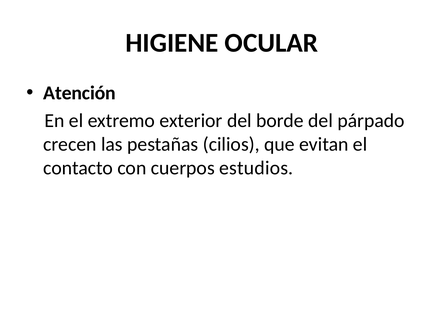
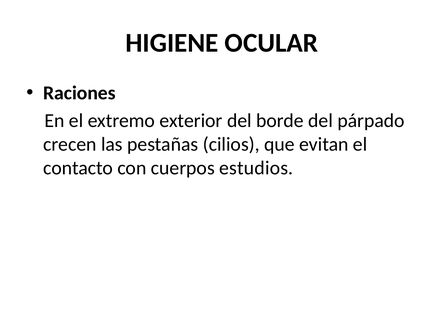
Atención: Atención -> Raciones
